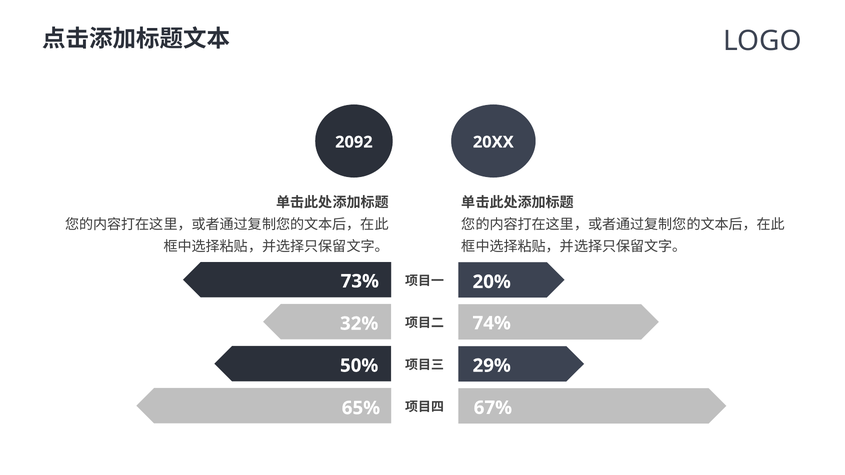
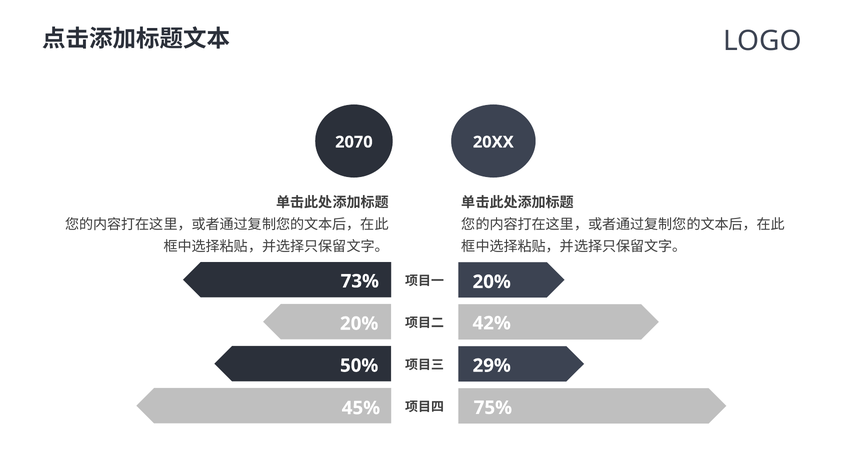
2092: 2092 -> 2070
74%: 74% -> 42%
32% at (359, 324): 32% -> 20%
67%: 67% -> 75%
65%: 65% -> 45%
